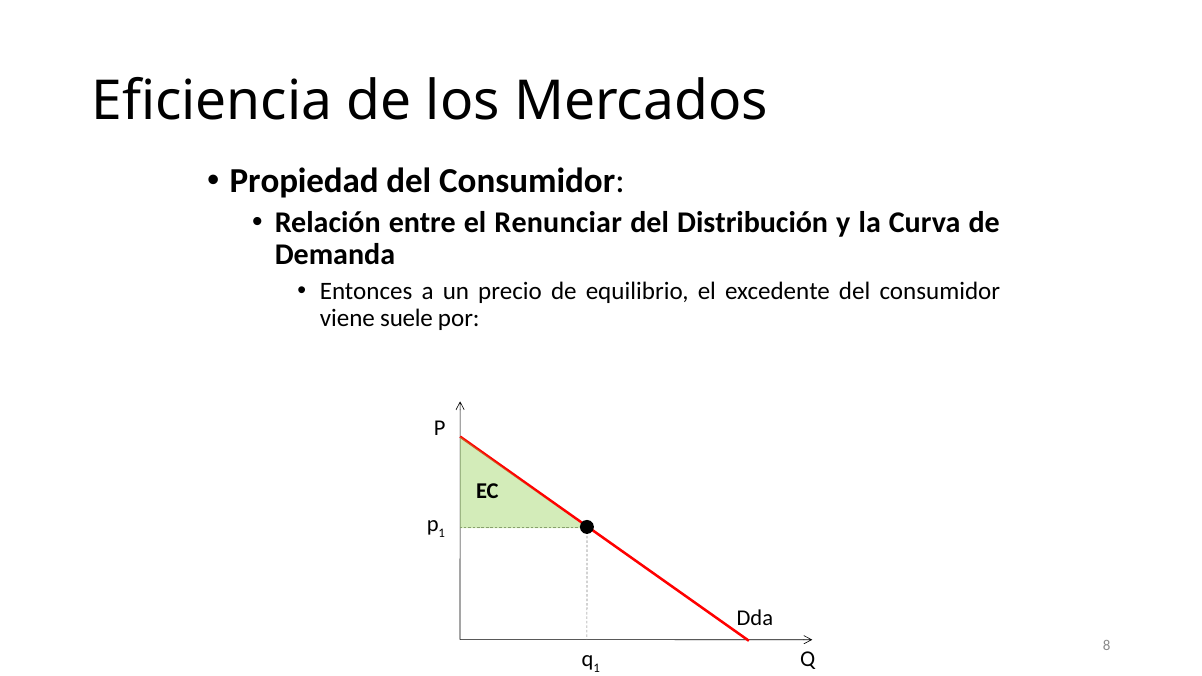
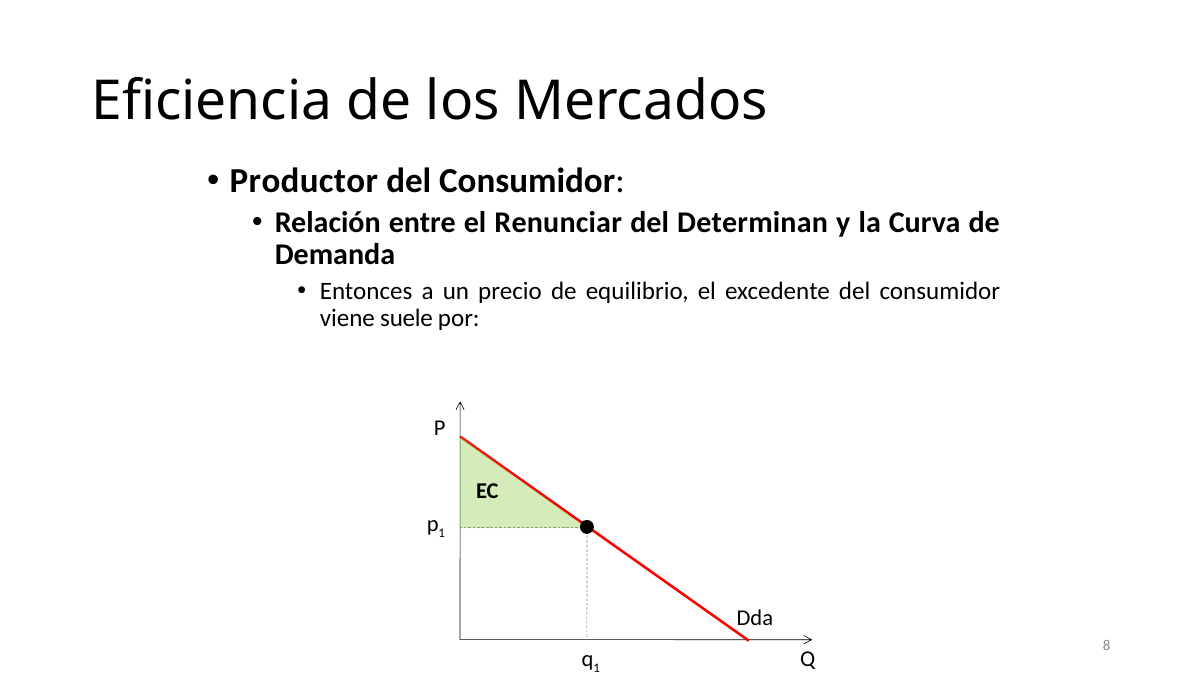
Propiedad: Propiedad -> Productor
Distribución: Distribución -> Determinan
